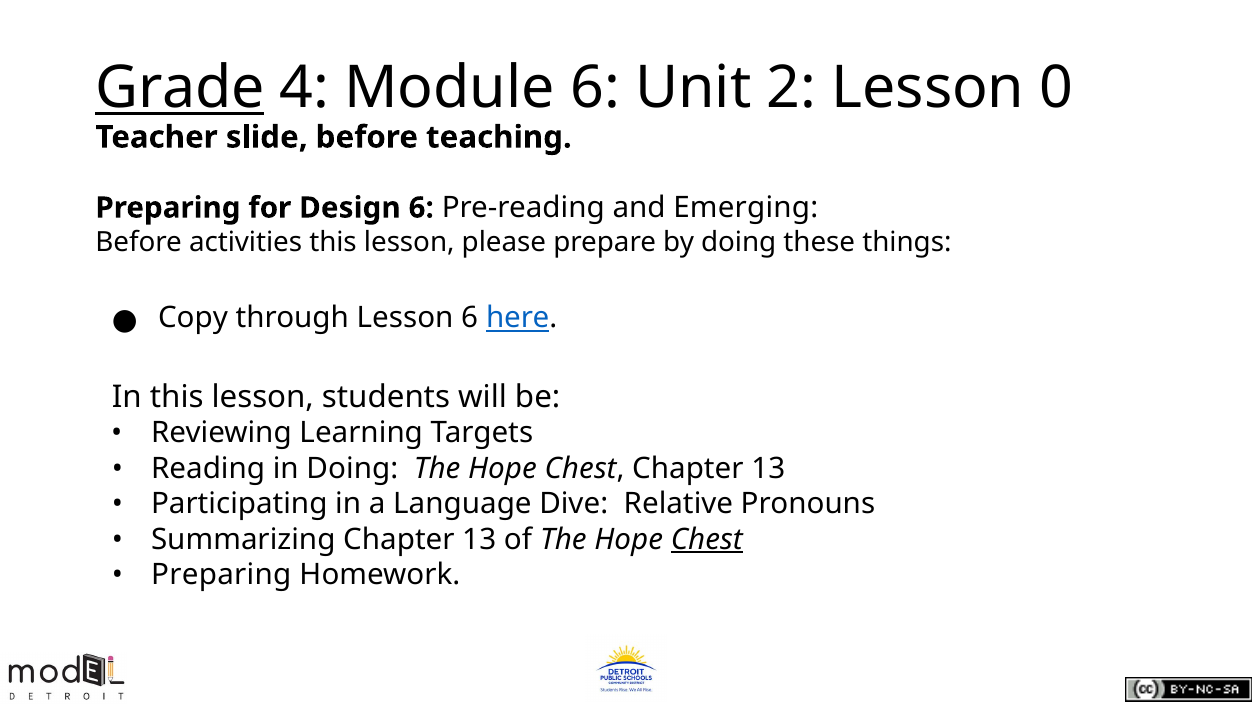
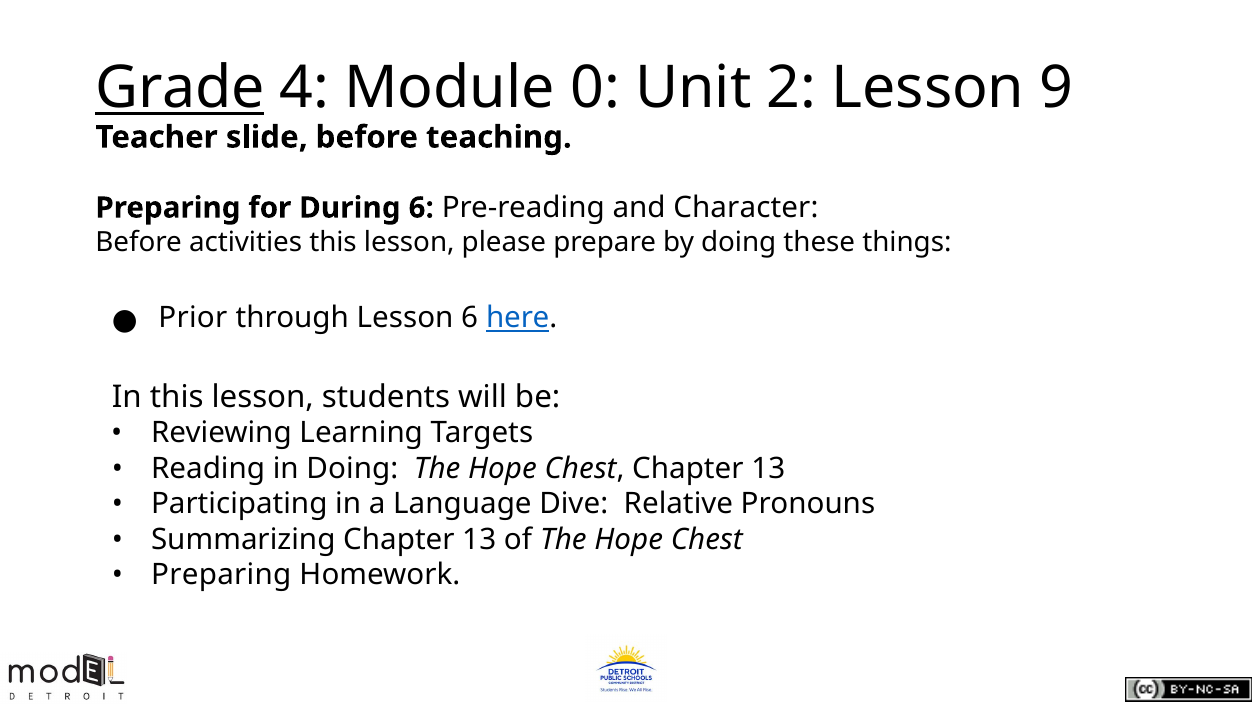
Module 6: 6 -> 0
0: 0 -> 9
Design: Design -> During
Emerging: Emerging -> Character
Copy: Copy -> Prior
Chest at (707, 540) underline: present -> none
